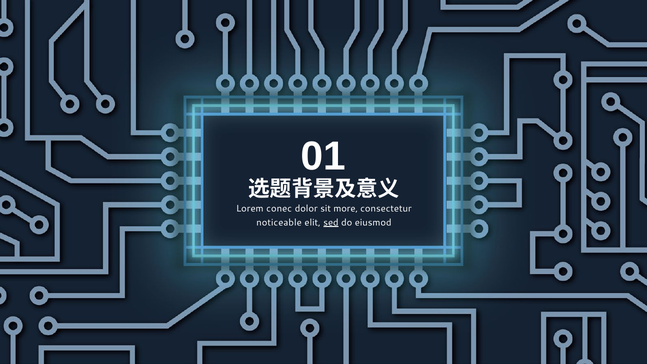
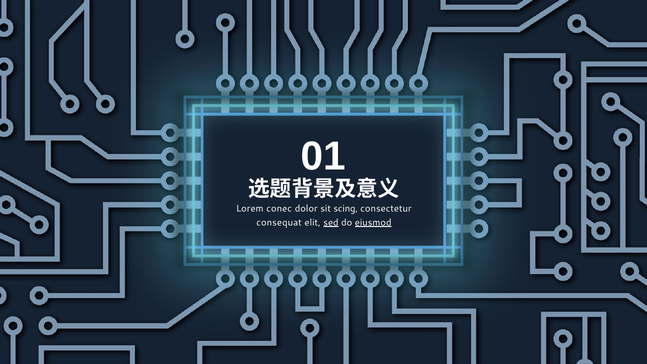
more: more -> scing
noticeable: noticeable -> consequat
eiusmod underline: none -> present
